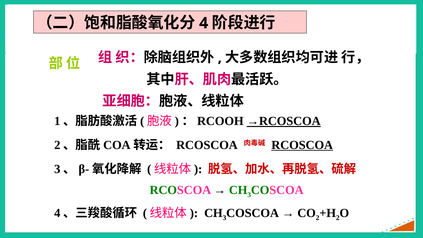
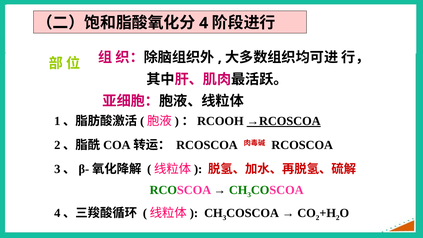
RCOSCOA at (302, 145) underline: present -> none
